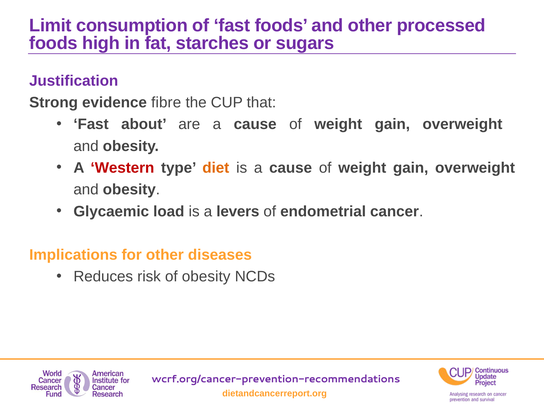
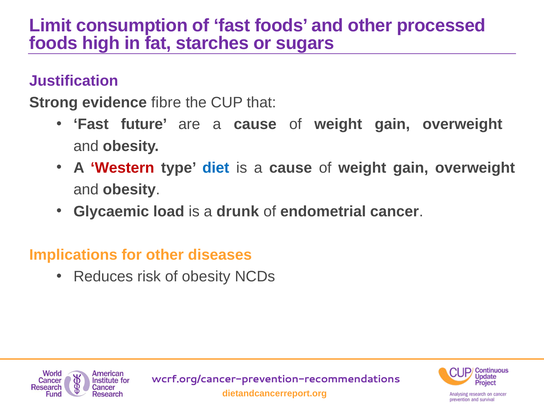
about: about -> future
diet colour: orange -> blue
levers: levers -> drunk
